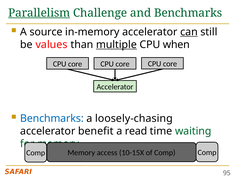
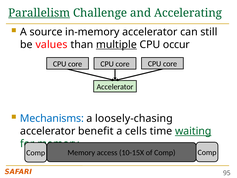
and Benchmarks: Benchmarks -> Accelerating
can underline: present -> none
when: when -> occur
Benchmarks at (52, 118): Benchmarks -> Mechanisms
read: read -> cells
waiting underline: none -> present
